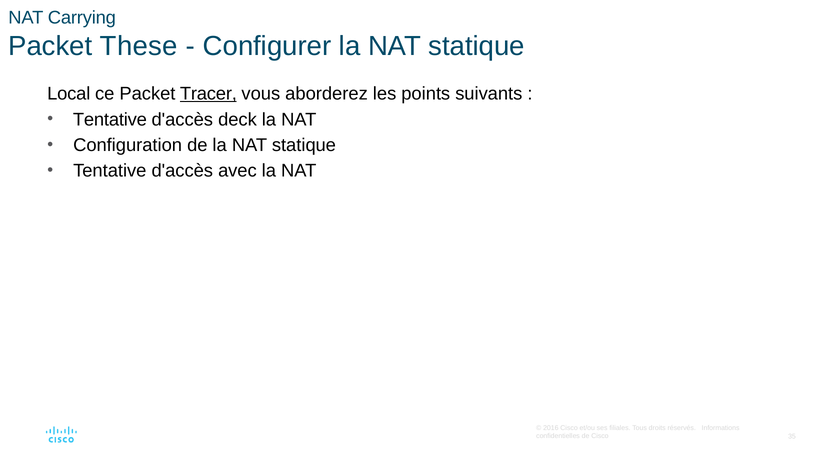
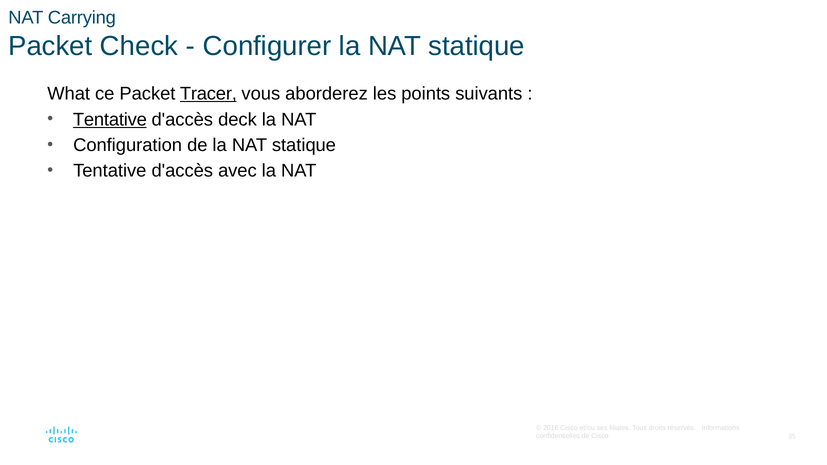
These: These -> Check
Local: Local -> What
Tentative at (110, 120) underline: none -> present
